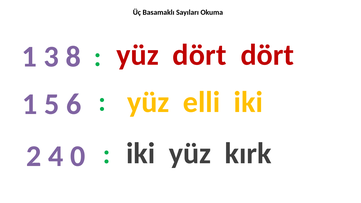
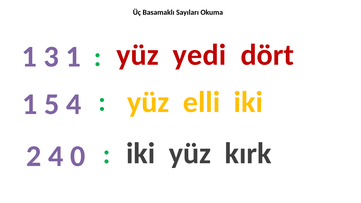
yüz dört: dört -> yedi
3 8: 8 -> 1
5 6: 6 -> 4
